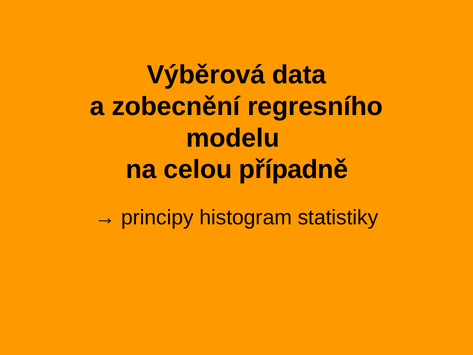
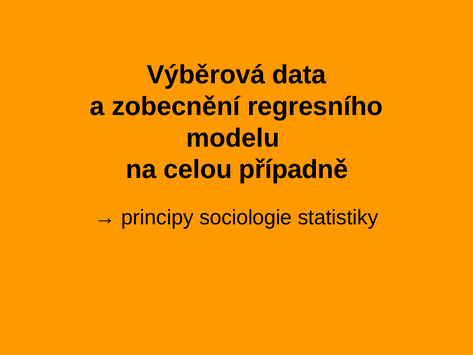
histogram: histogram -> sociologie
